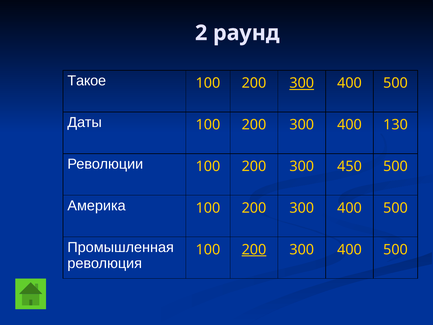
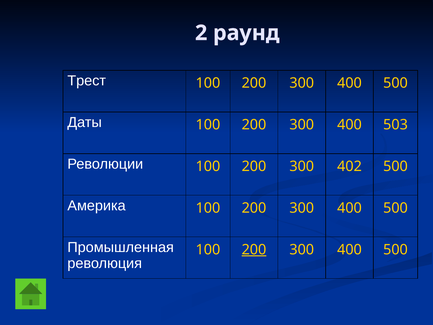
Такое: Такое -> Трест
300 at (302, 83) underline: present -> none
130: 130 -> 503
450: 450 -> 402
